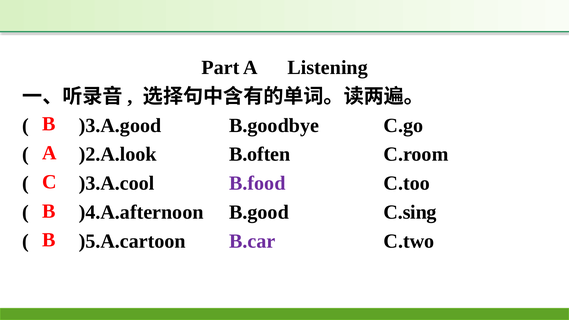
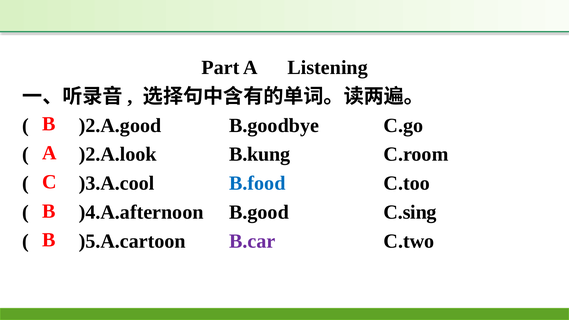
)3.A.good: )3.A.good -> )2.A.good
B.often: B.often -> B.kung
B.food colour: purple -> blue
